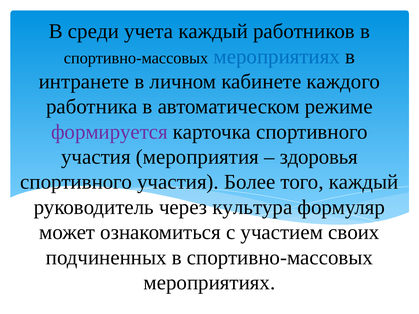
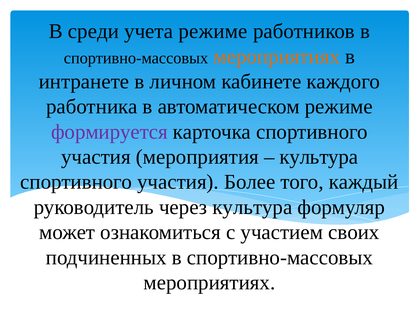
учета каждый: каждый -> режиме
мероприятиях at (277, 57) colour: blue -> orange
здоровья at (319, 157): здоровья -> культура
